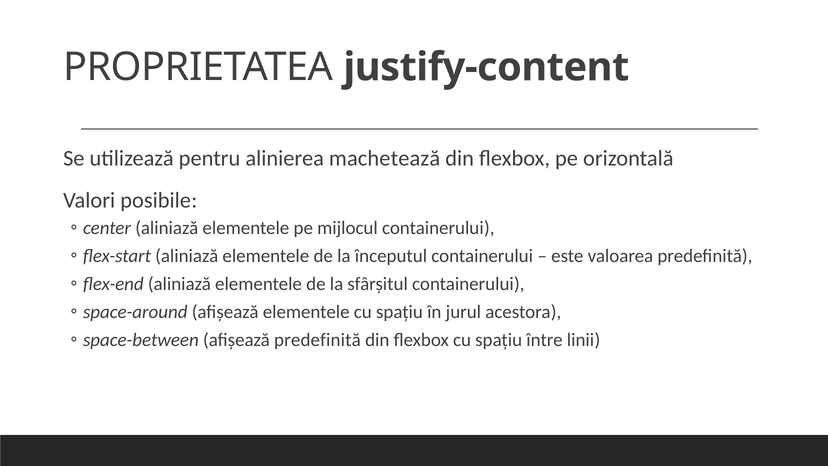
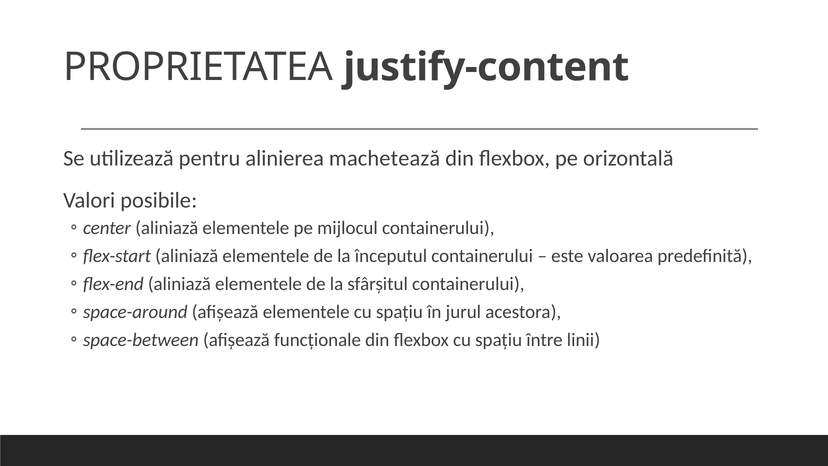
afișează predefinită: predefinită -> funcționale
